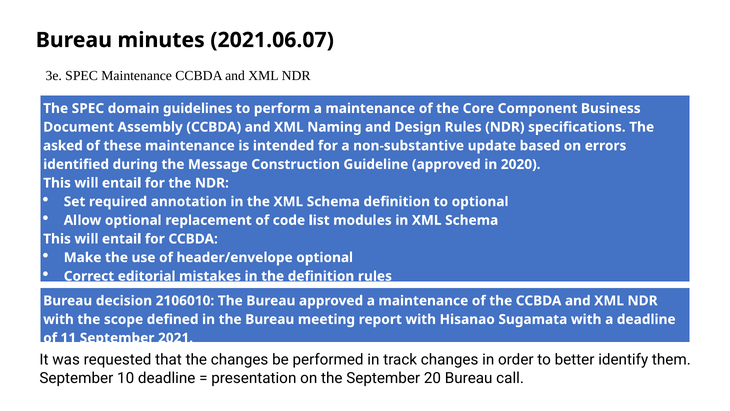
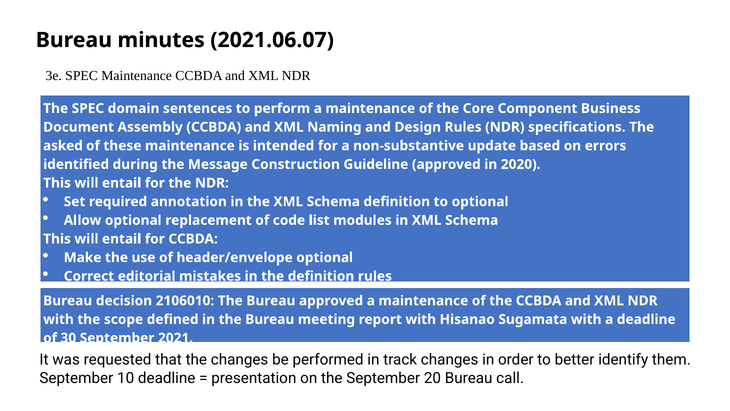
domain guidelines: guidelines -> sentences
11: 11 -> 30
